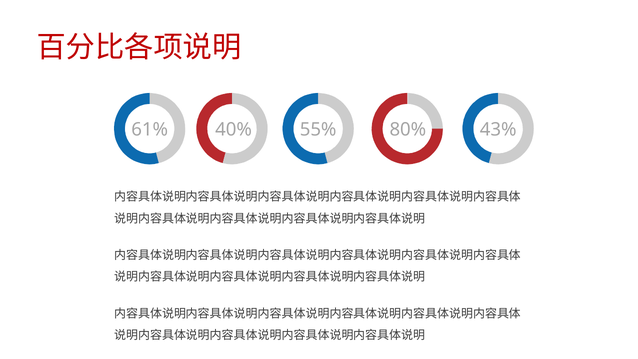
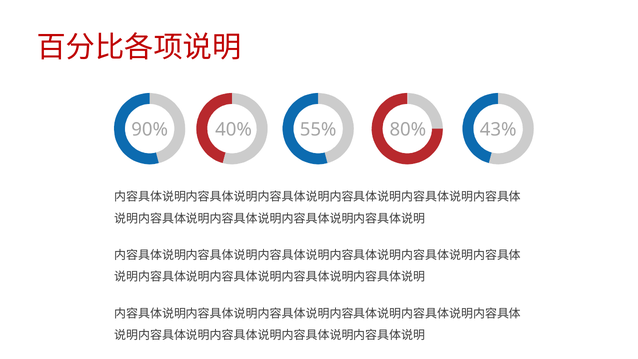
61%: 61% -> 90%
